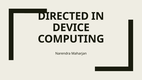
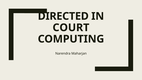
DEVICE: DEVICE -> COURT
